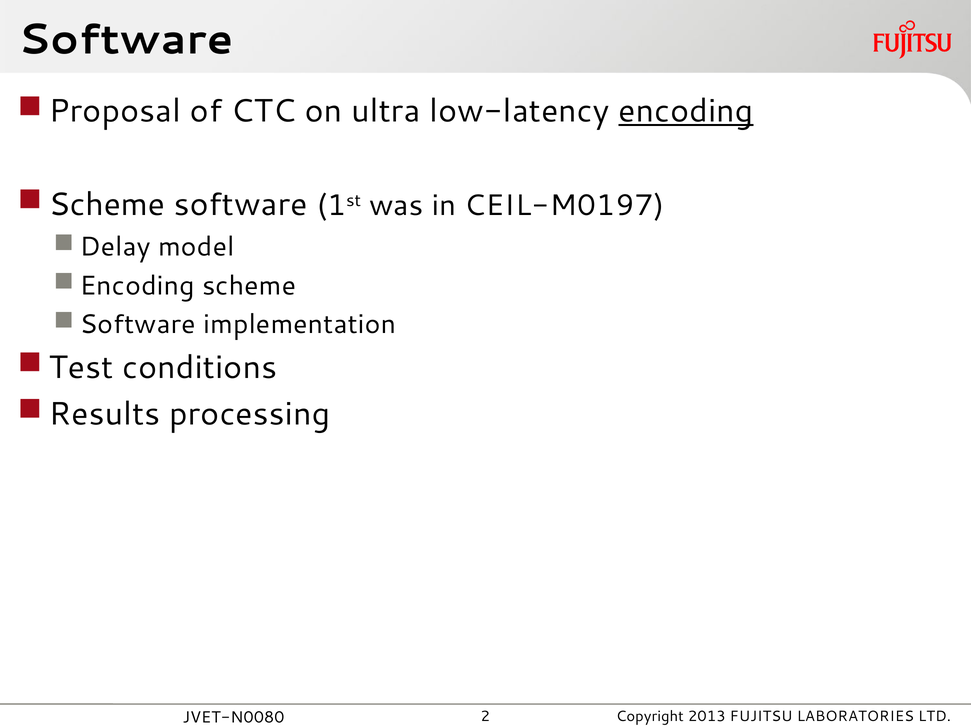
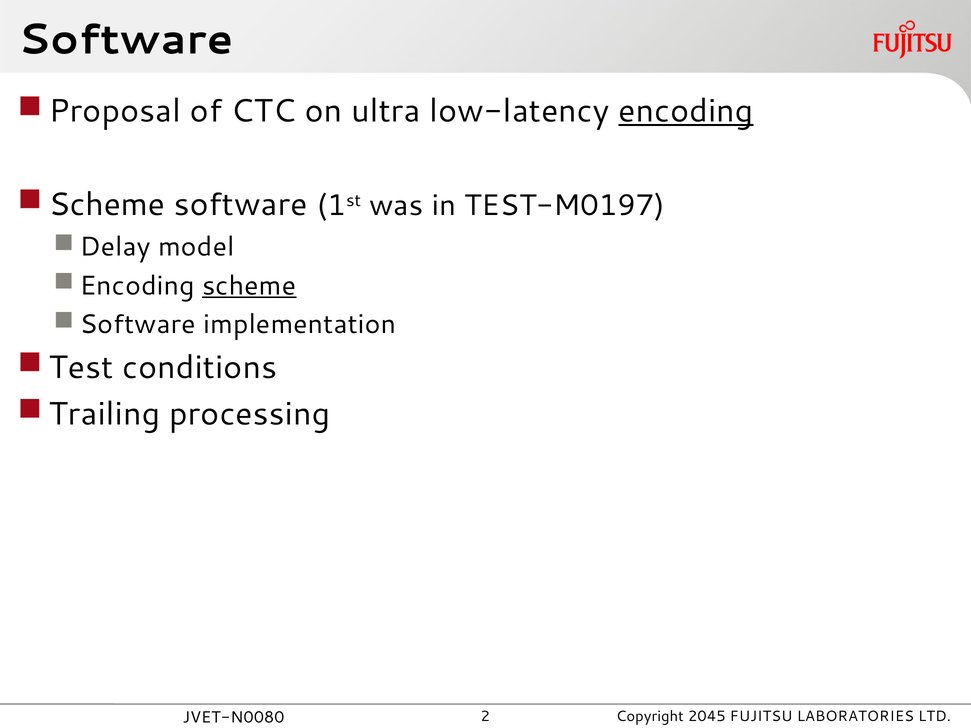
CEIL-M0197: CEIL-M0197 -> TEST-M0197
scheme at (249, 286) underline: none -> present
Results: Results -> Trailing
2013: 2013 -> 2045
